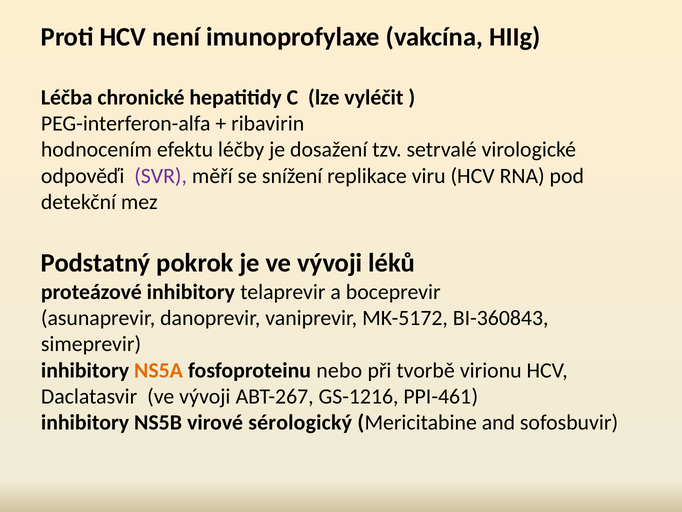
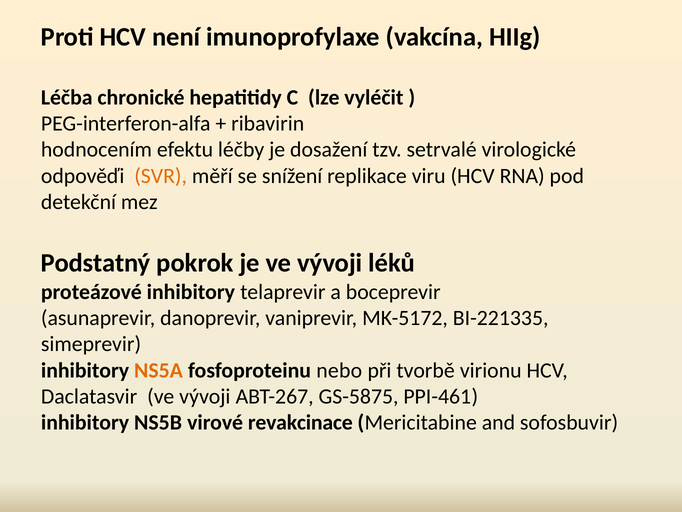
SVR colour: purple -> orange
BI-360843: BI-360843 -> BI-221335
GS-1216: GS-1216 -> GS-5875
sérologický: sérologický -> revakcinace
